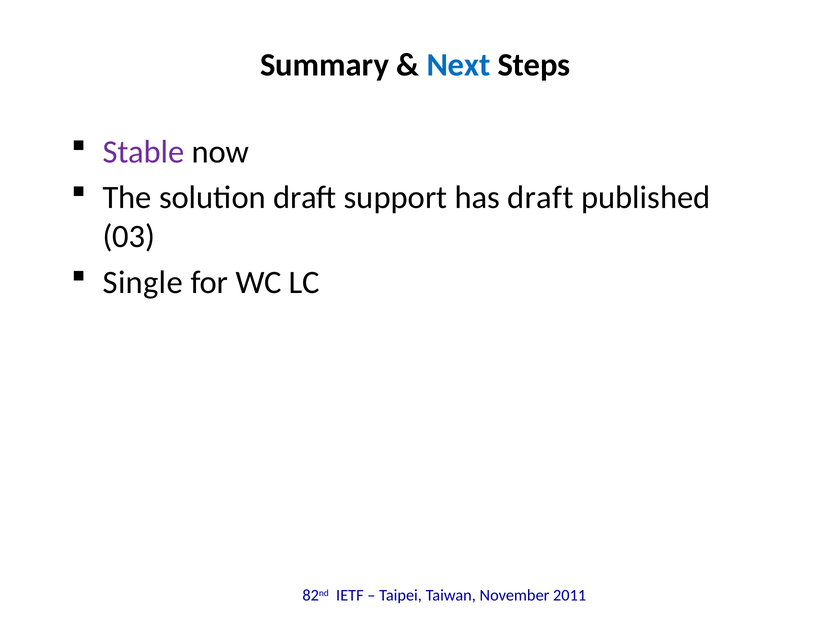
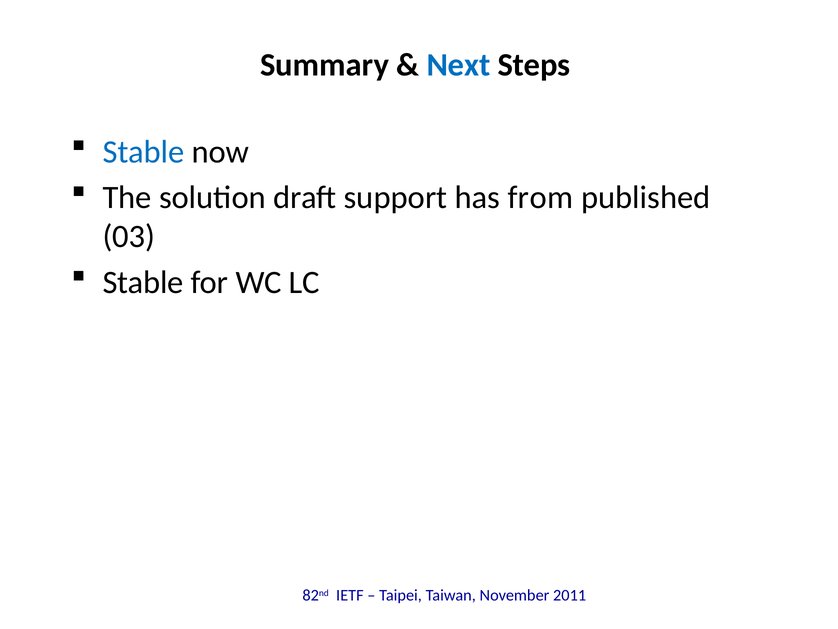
Stable at (144, 152) colour: purple -> blue
has draft: draft -> from
Single at (143, 282): Single -> Stable
